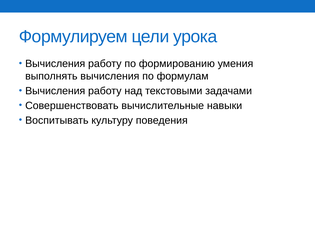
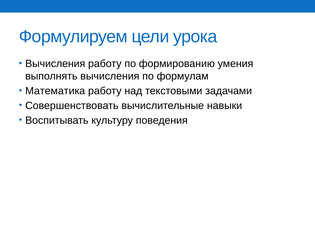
Вычисления at (55, 91): Вычисления -> Математика
